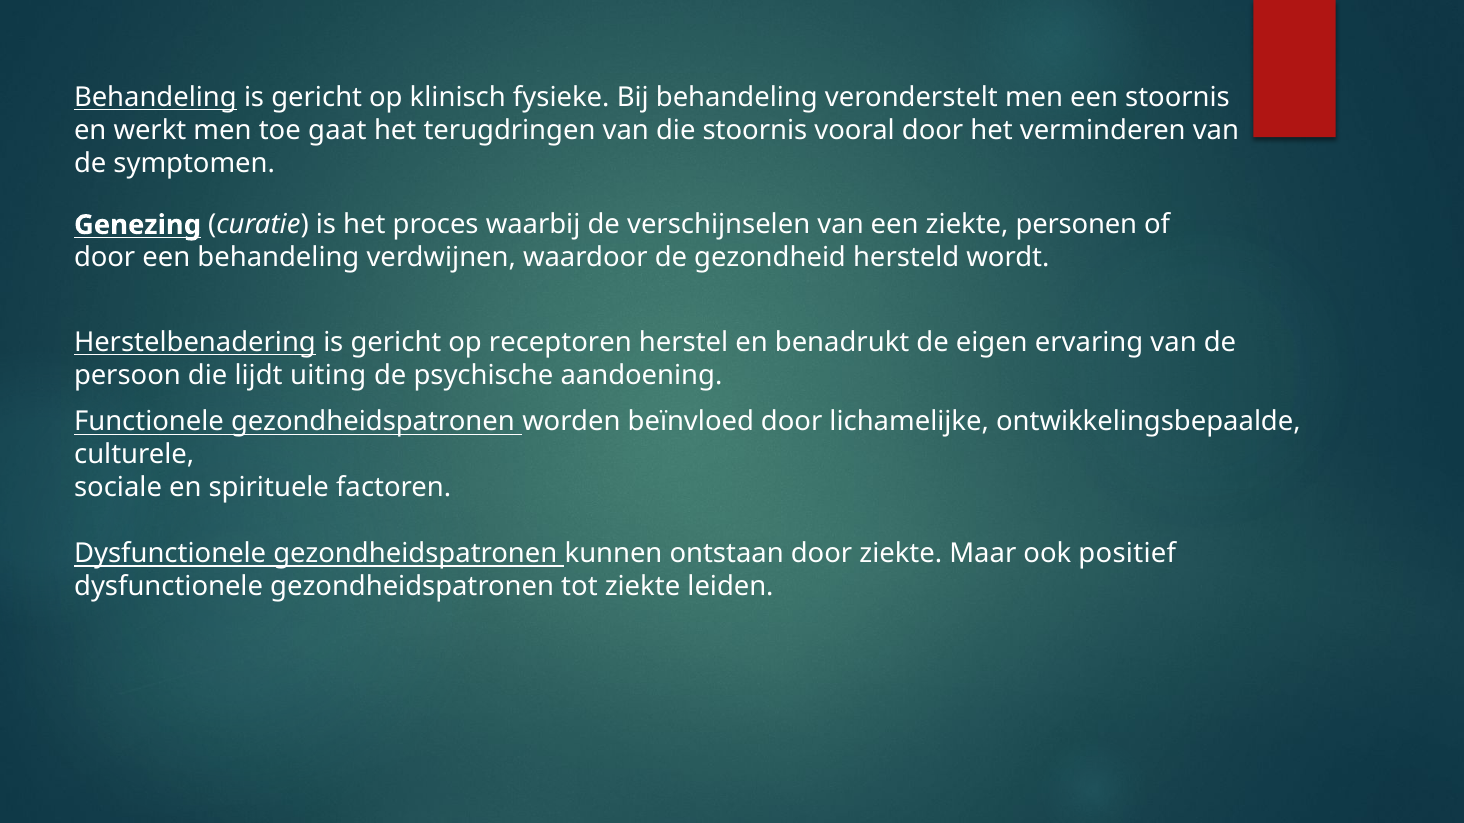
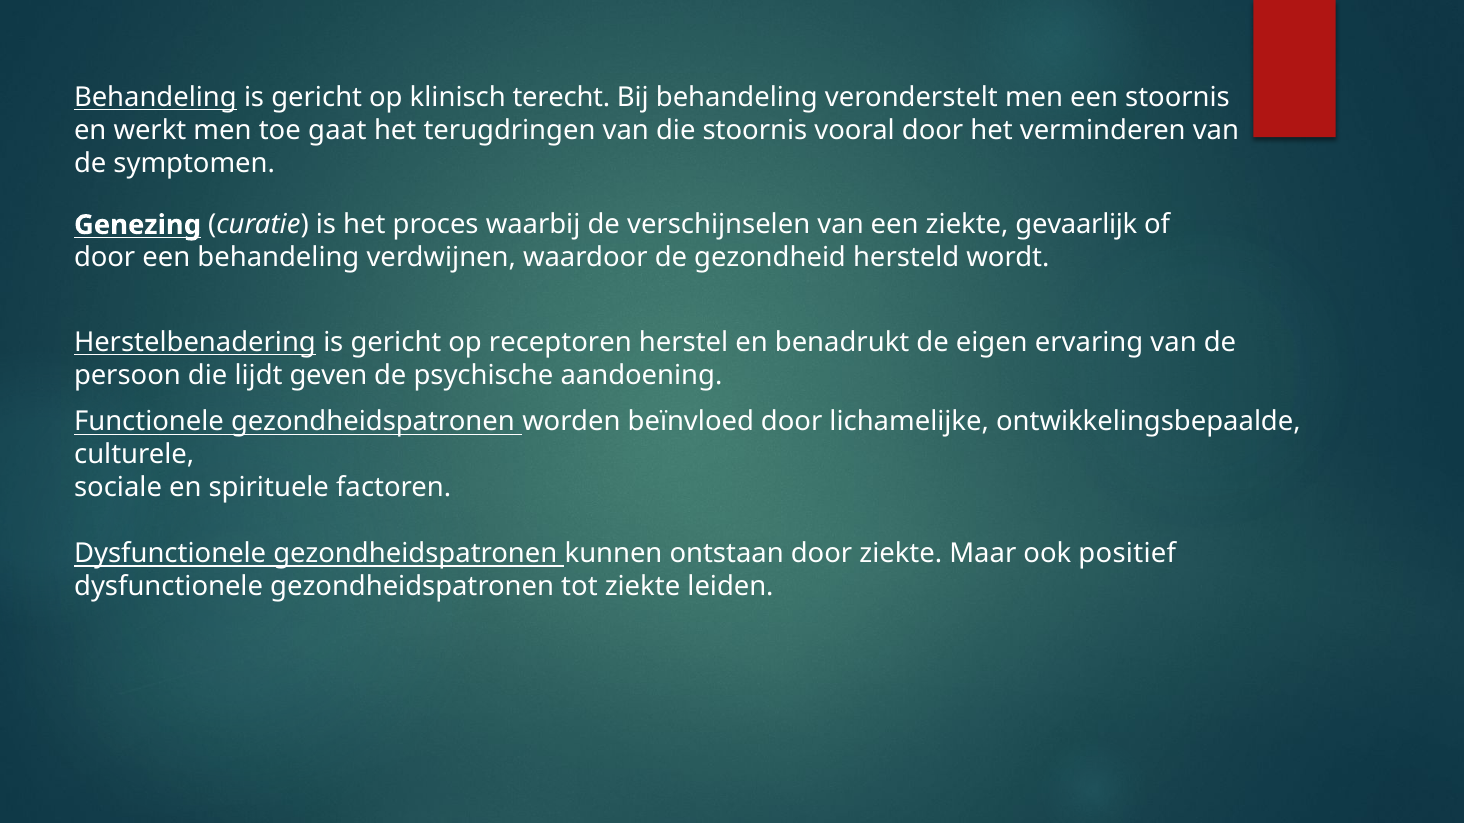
fysieke: fysieke -> terecht
personen: personen -> gevaarlijk
uiting: uiting -> geven
